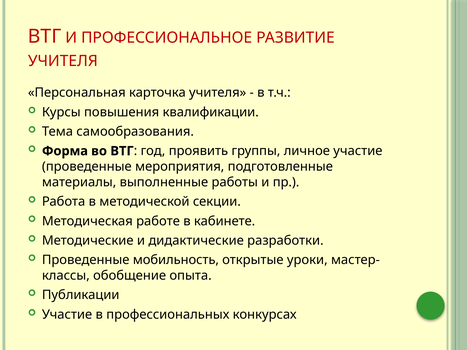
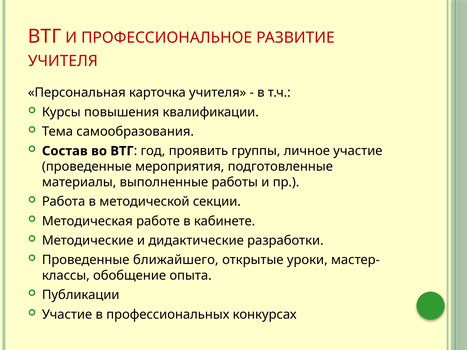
Форма: Форма -> Состав
мобильность: мобильность -> ближайшего
